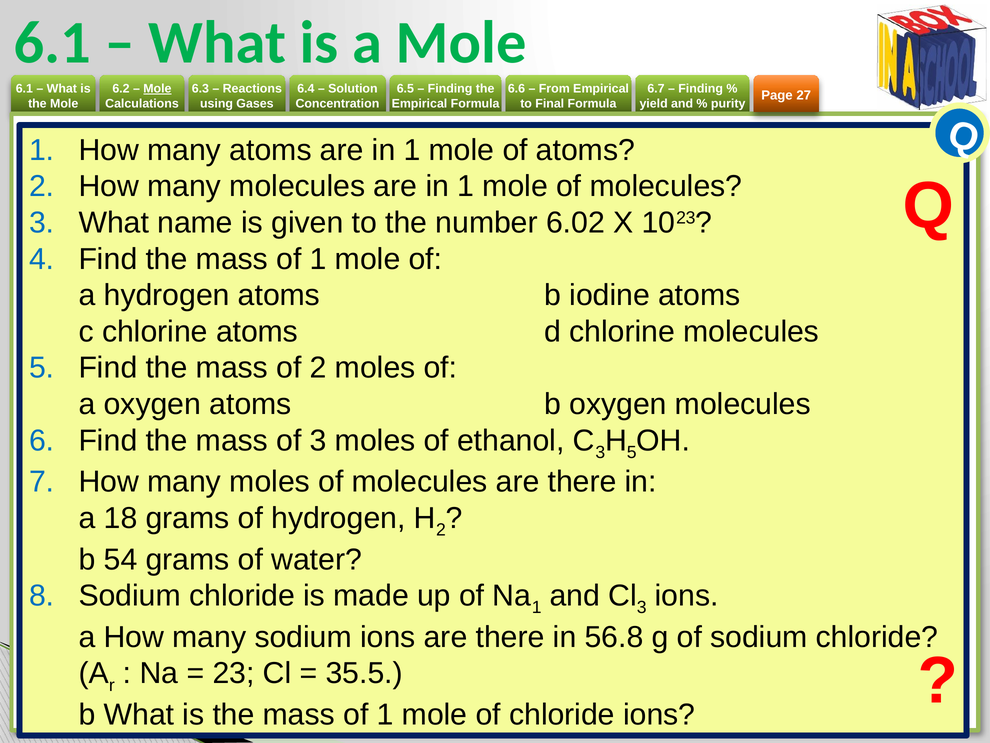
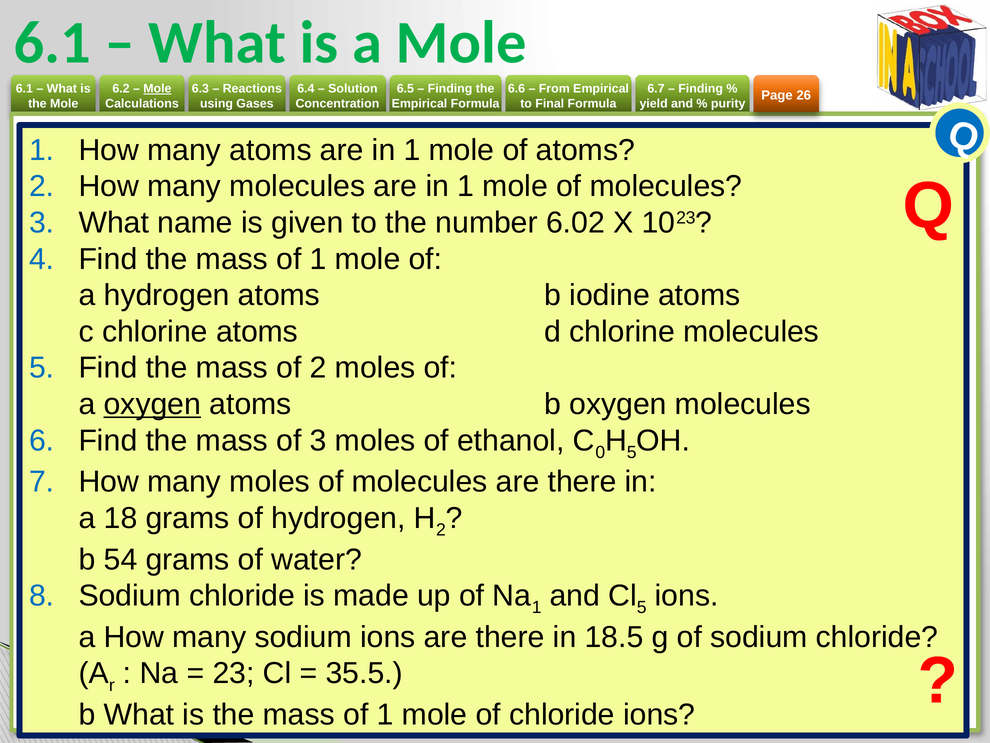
27: 27 -> 26
oxygen at (152, 404) underline: none -> present
C 3: 3 -> 0
Cl 3: 3 -> 5
56.8: 56.8 -> 18.5
